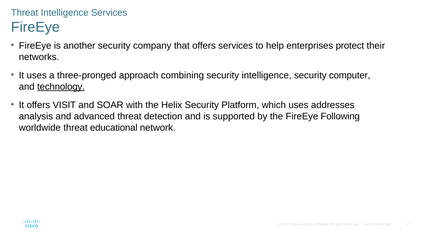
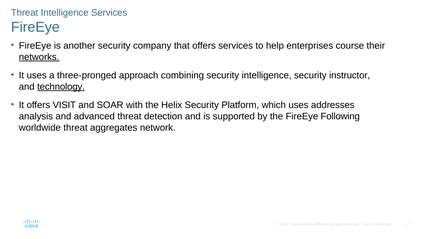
protect: protect -> course
networks underline: none -> present
computer: computer -> instructor
educational: educational -> aggregates
